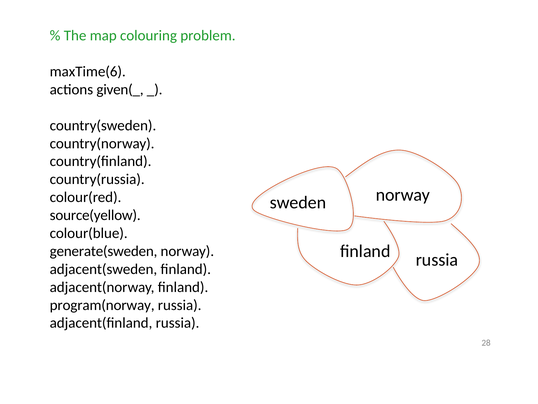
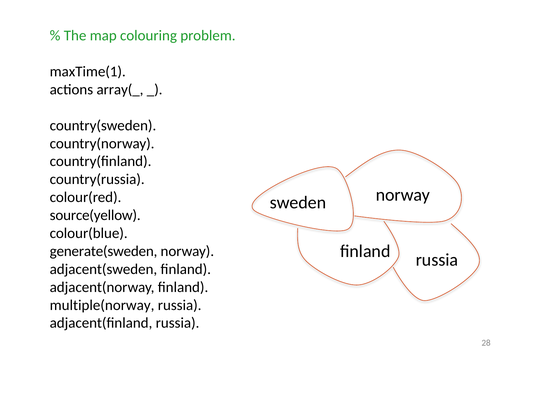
maxTime(6: maxTime(6 -> maxTime(1
given(_: given(_ -> array(_
program(norway: program(norway -> multiple(norway
